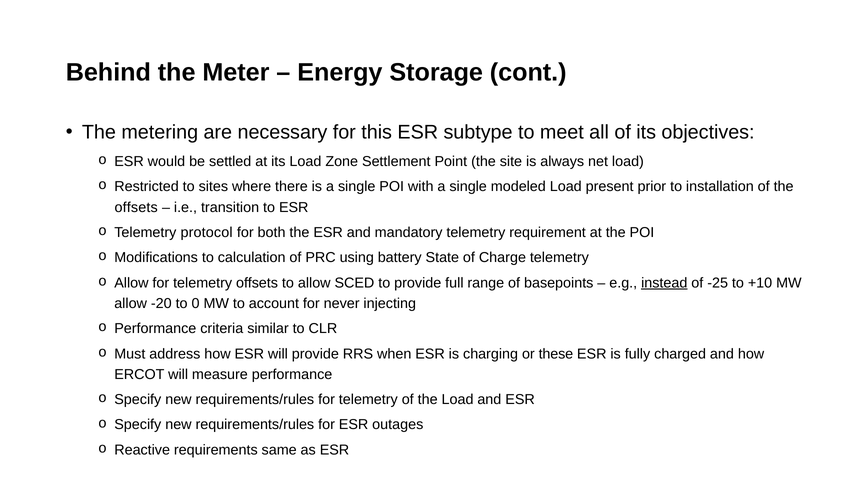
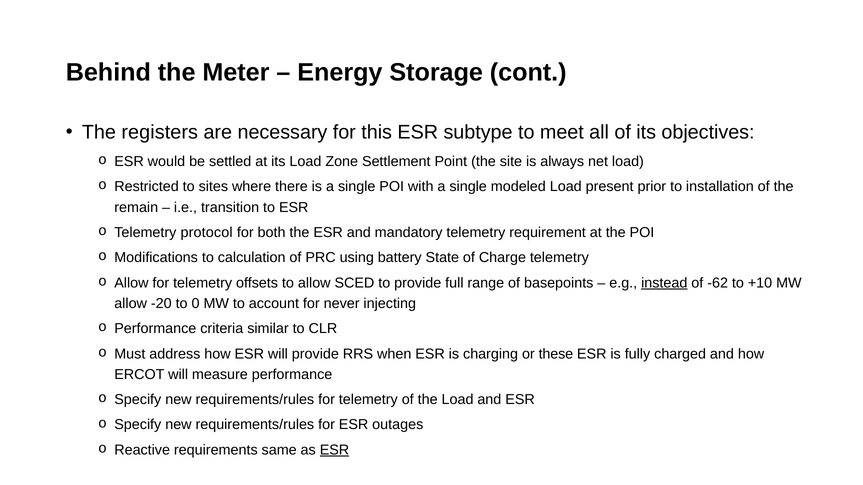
metering: metering -> registers
offsets at (136, 208): offsets -> remain
-25: -25 -> -62
ESR at (334, 450) underline: none -> present
